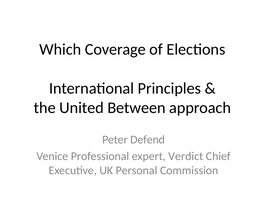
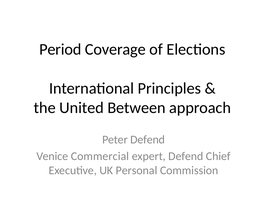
Which: Which -> Period
Professional: Professional -> Commercial
expert Verdict: Verdict -> Defend
